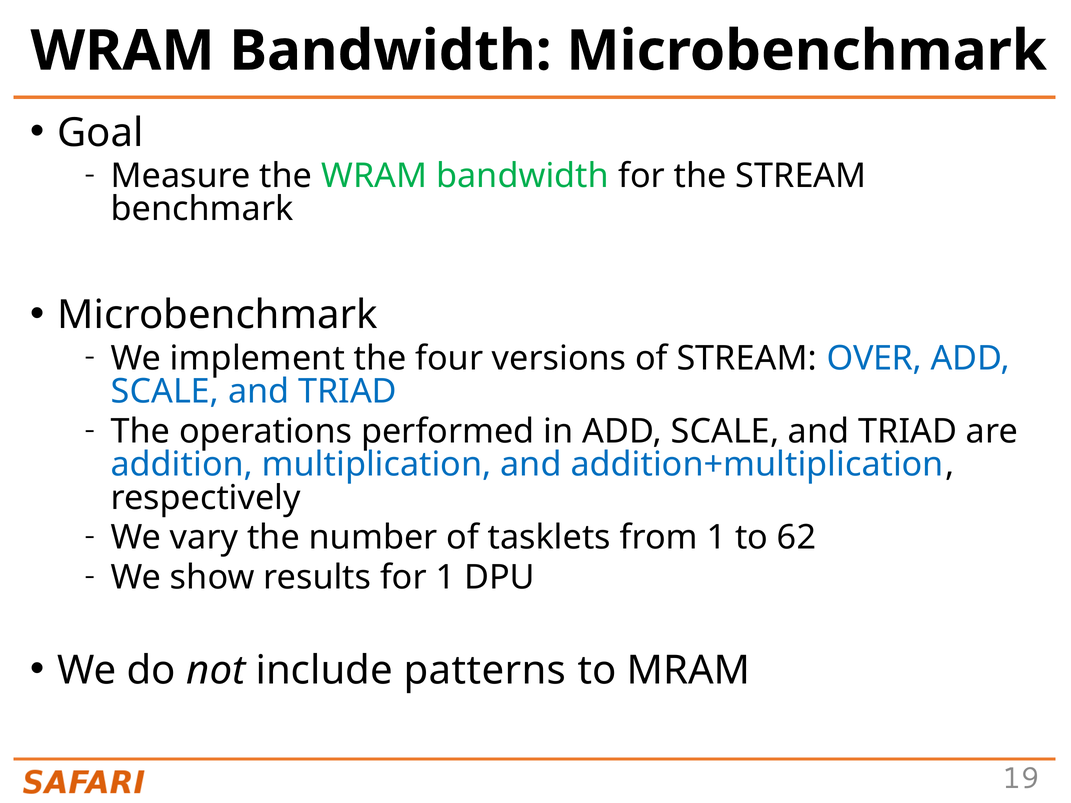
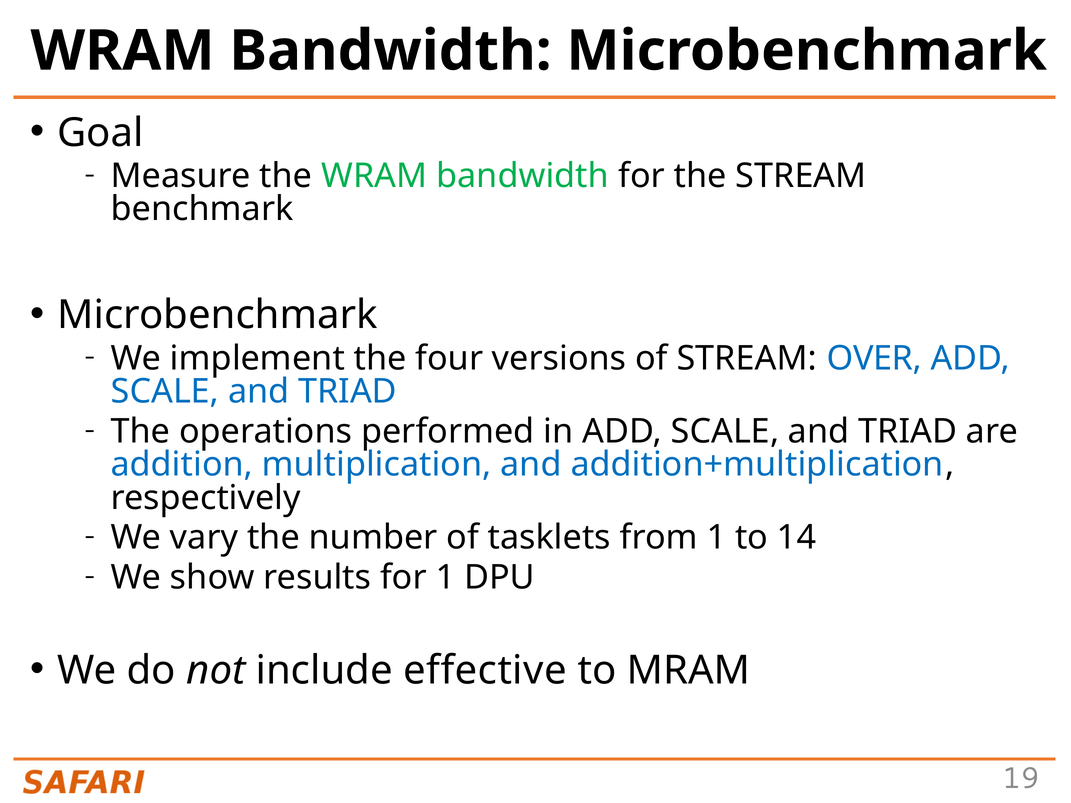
62: 62 -> 14
patterns: patterns -> effective
